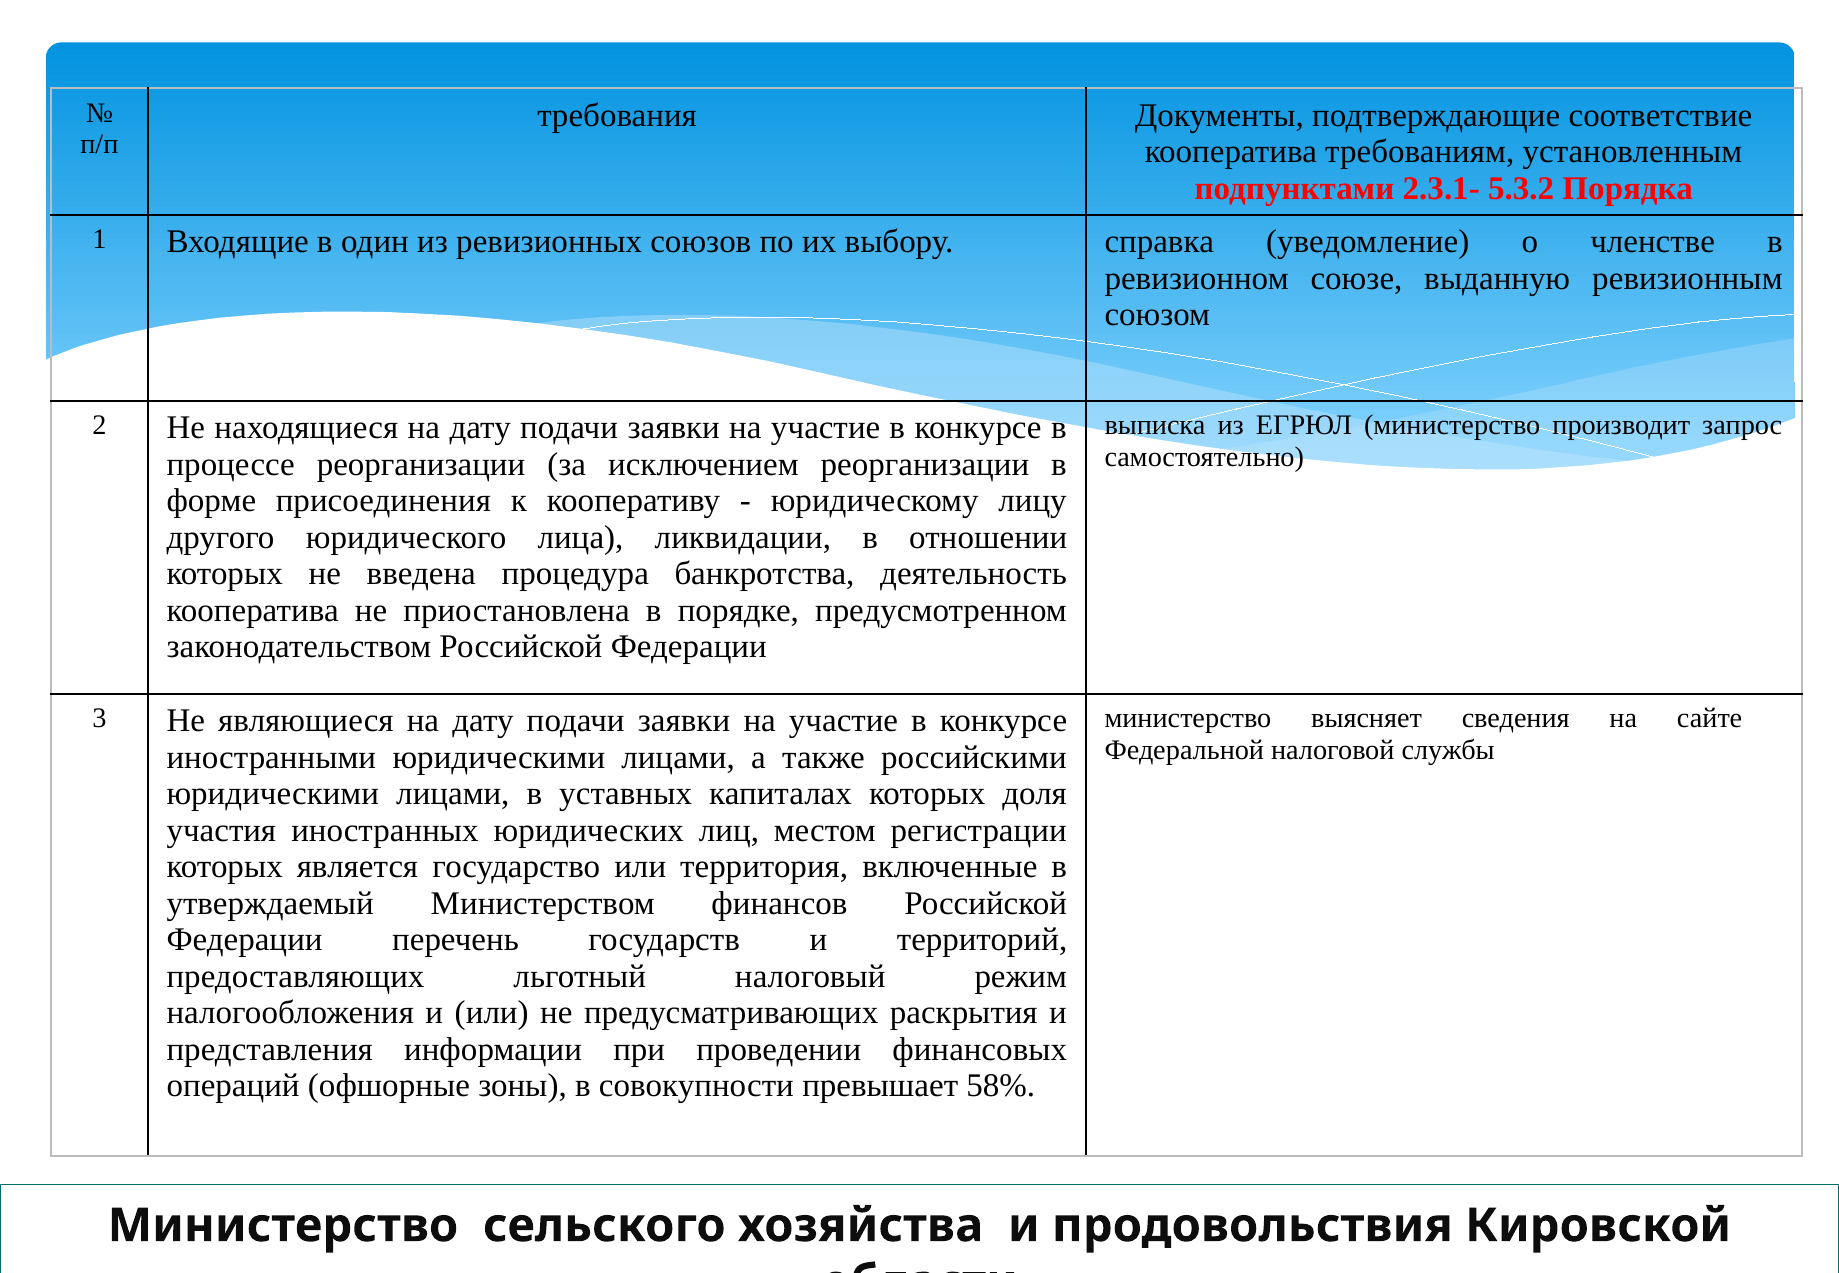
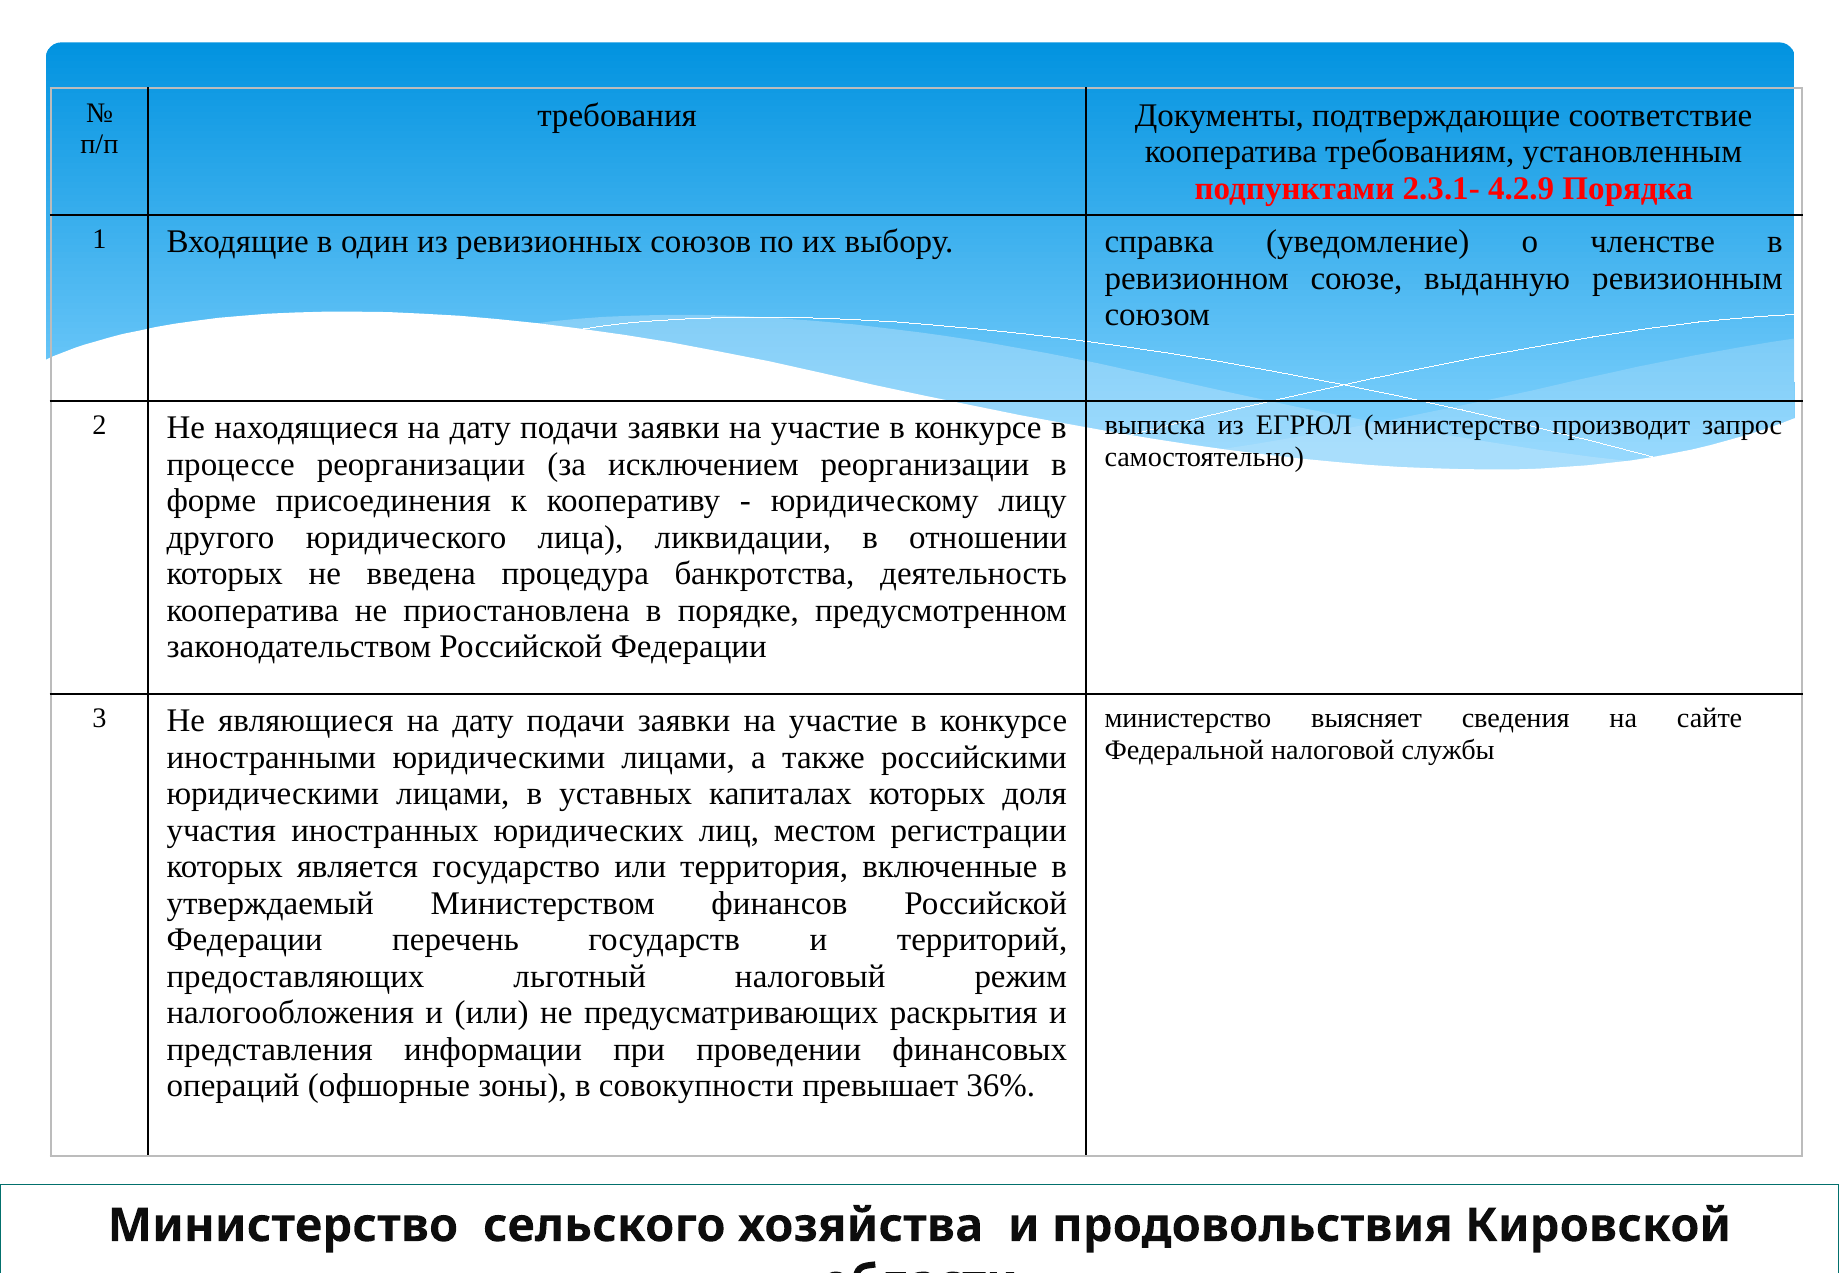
5.3.2: 5.3.2 -> 4.2.9
58%: 58% -> 36%
